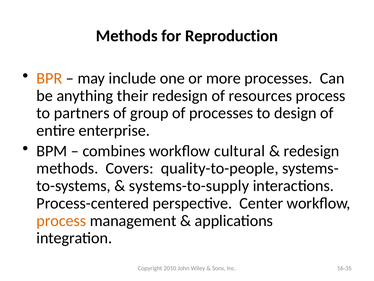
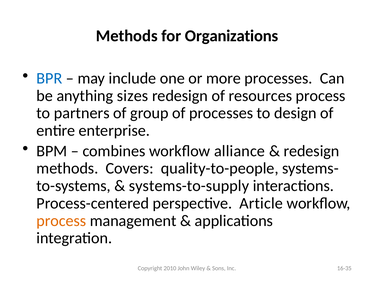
Reproduction: Reproduction -> Organizations
BPR colour: orange -> blue
their: their -> sizes
cultural: cultural -> alliance
Center: Center -> Article
